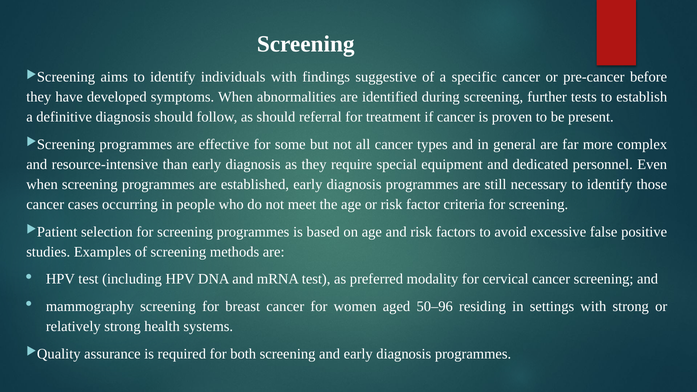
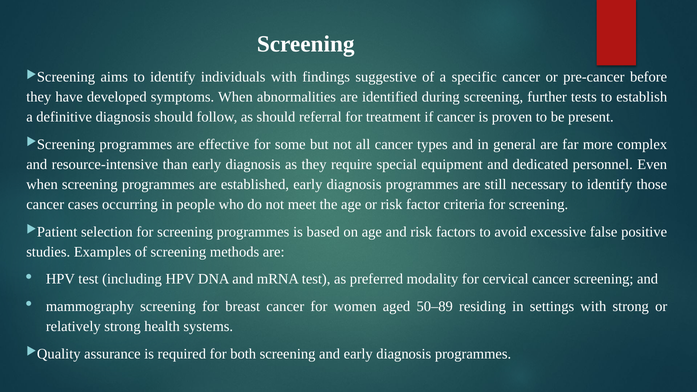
50–96: 50–96 -> 50–89
